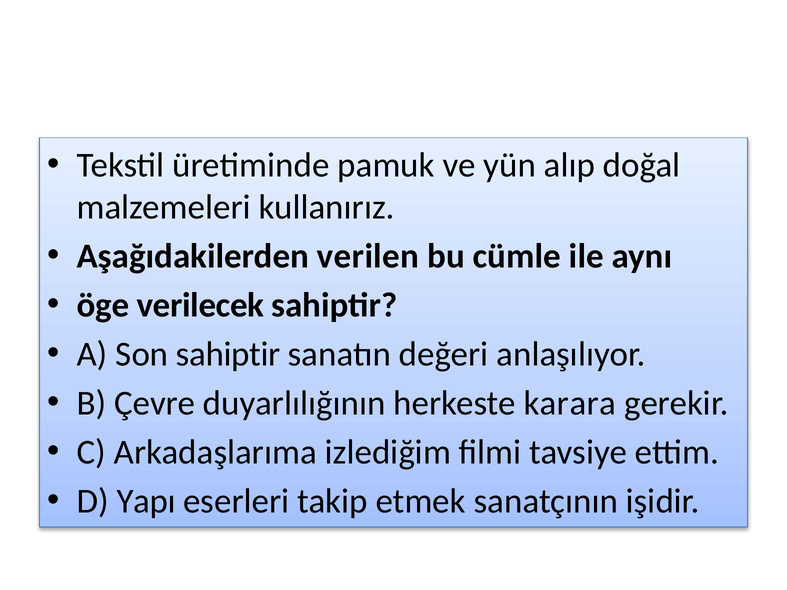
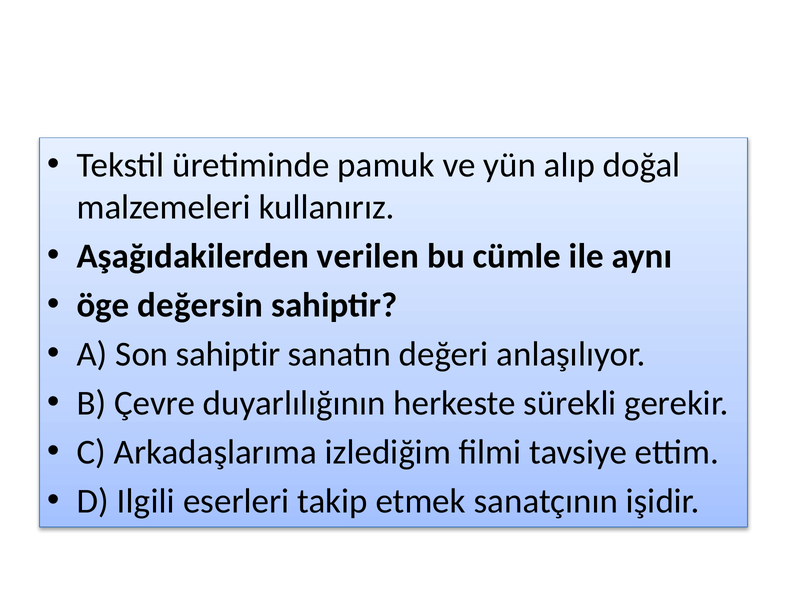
verilecek: verilecek -> değersin
karara: karara -> sürekli
Yapı: Yapı -> Ilgili
